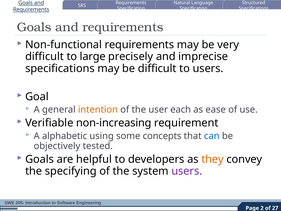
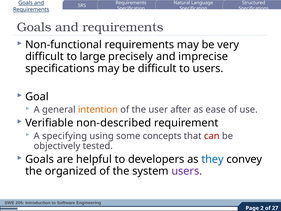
each: each -> after
non-increasing: non-increasing -> non-described
alphabetic: alphabetic -> specifying
can colour: blue -> red
they colour: orange -> blue
specifying: specifying -> organized
